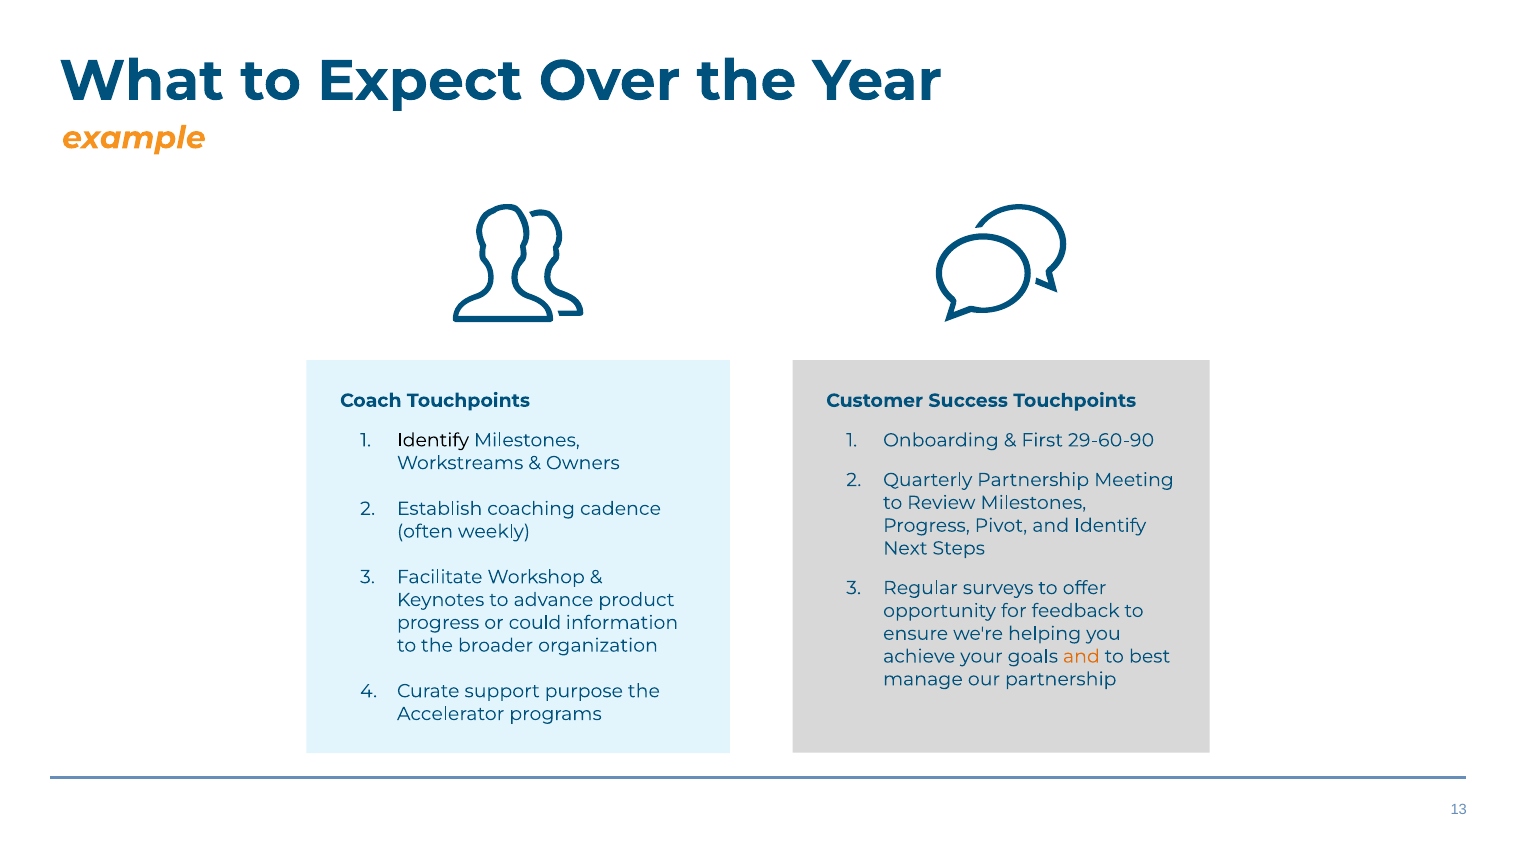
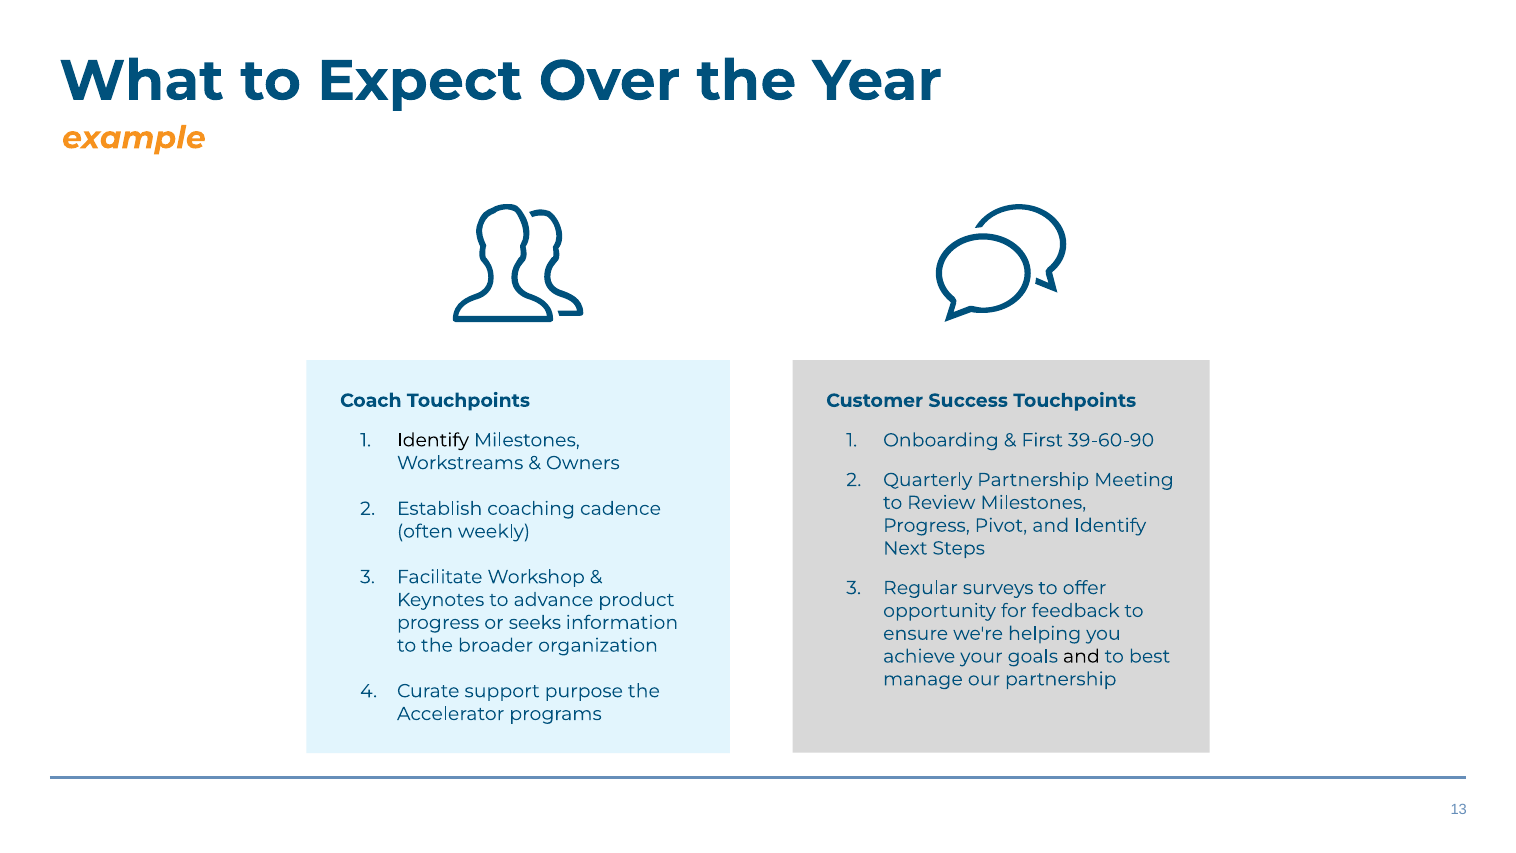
29-60-90: 29-60-90 -> 39-60-90
could: could -> seeks
and at (1081, 656) colour: orange -> black
